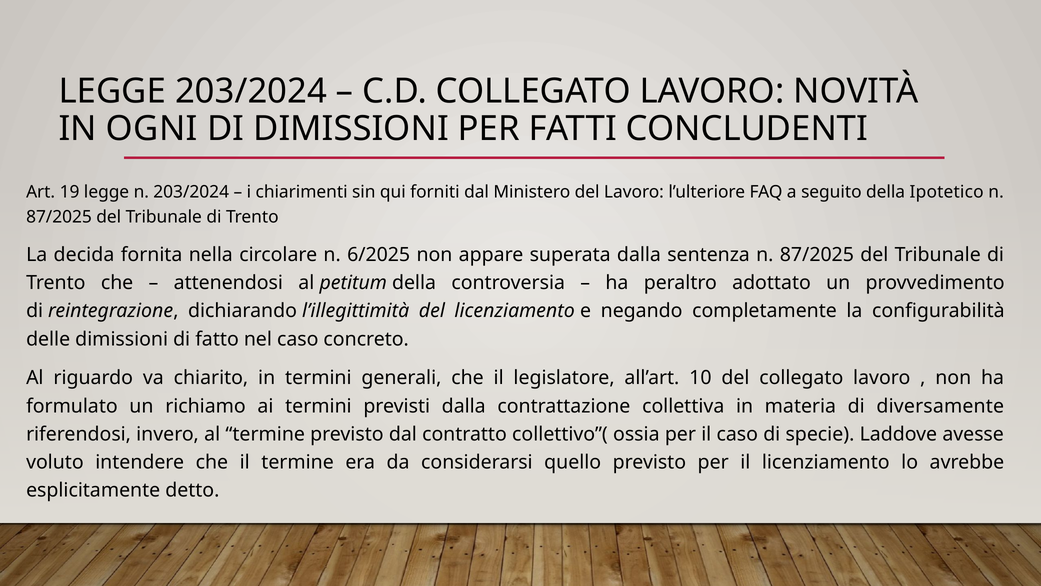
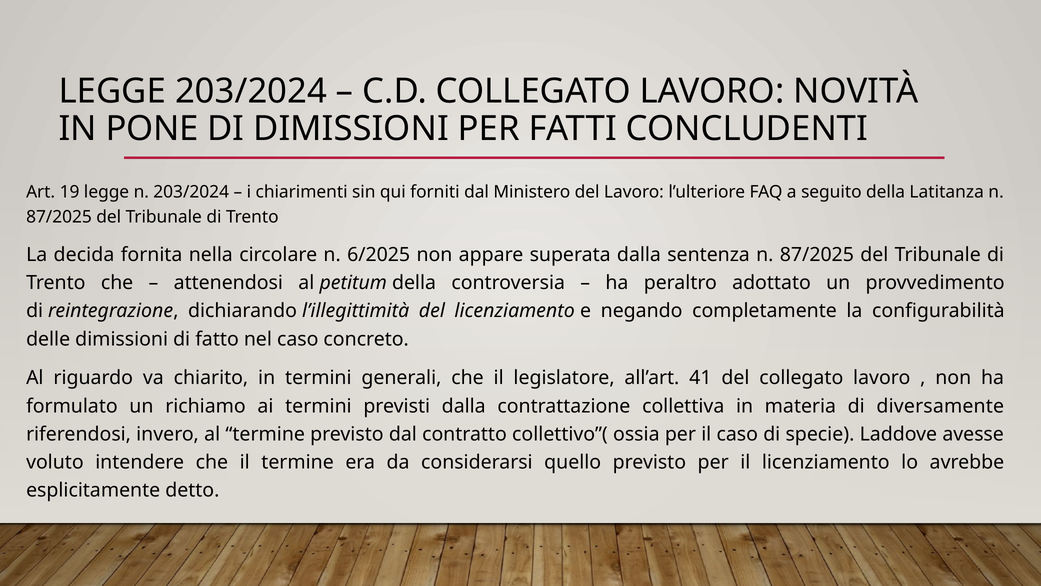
OGNI: OGNI -> PONE
Ipotetico: Ipotetico -> Latitanza
10: 10 -> 41
